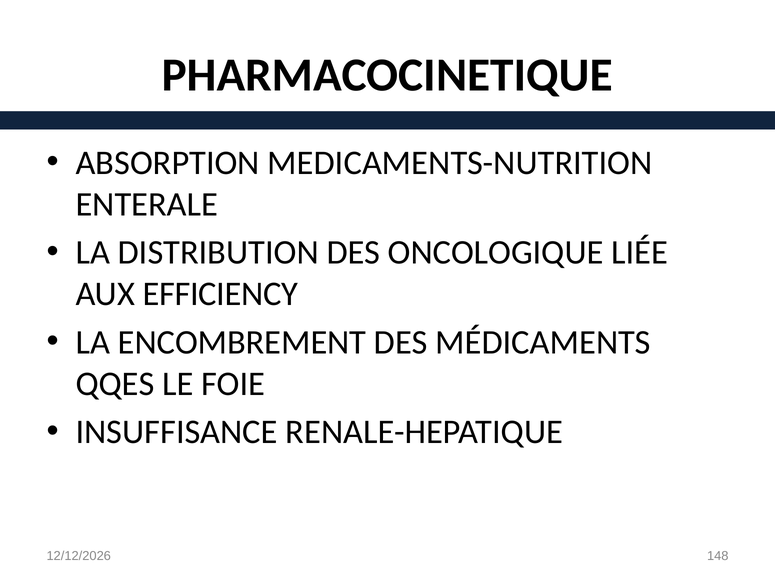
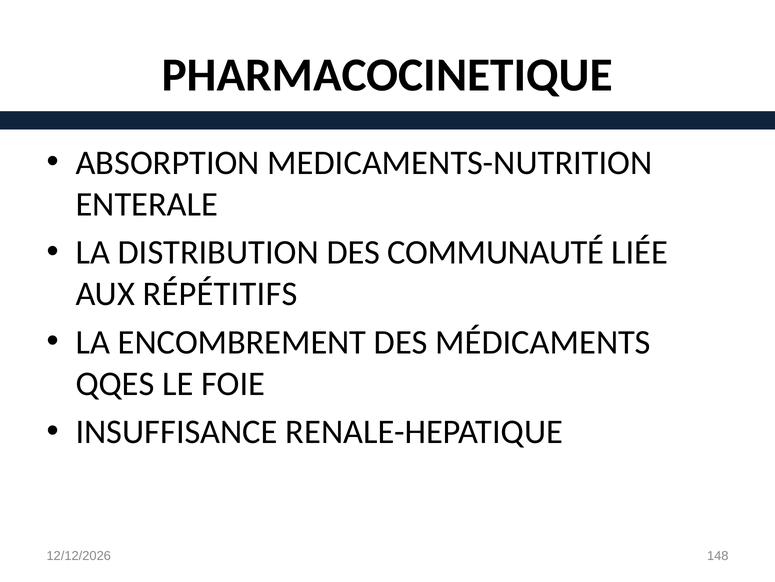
ONCOLOGIQUE: ONCOLOGIQUE -> COMMUNAUTÉ
EFFICIENCY: EFFICIENCY -> RÉPÉTITIFS
